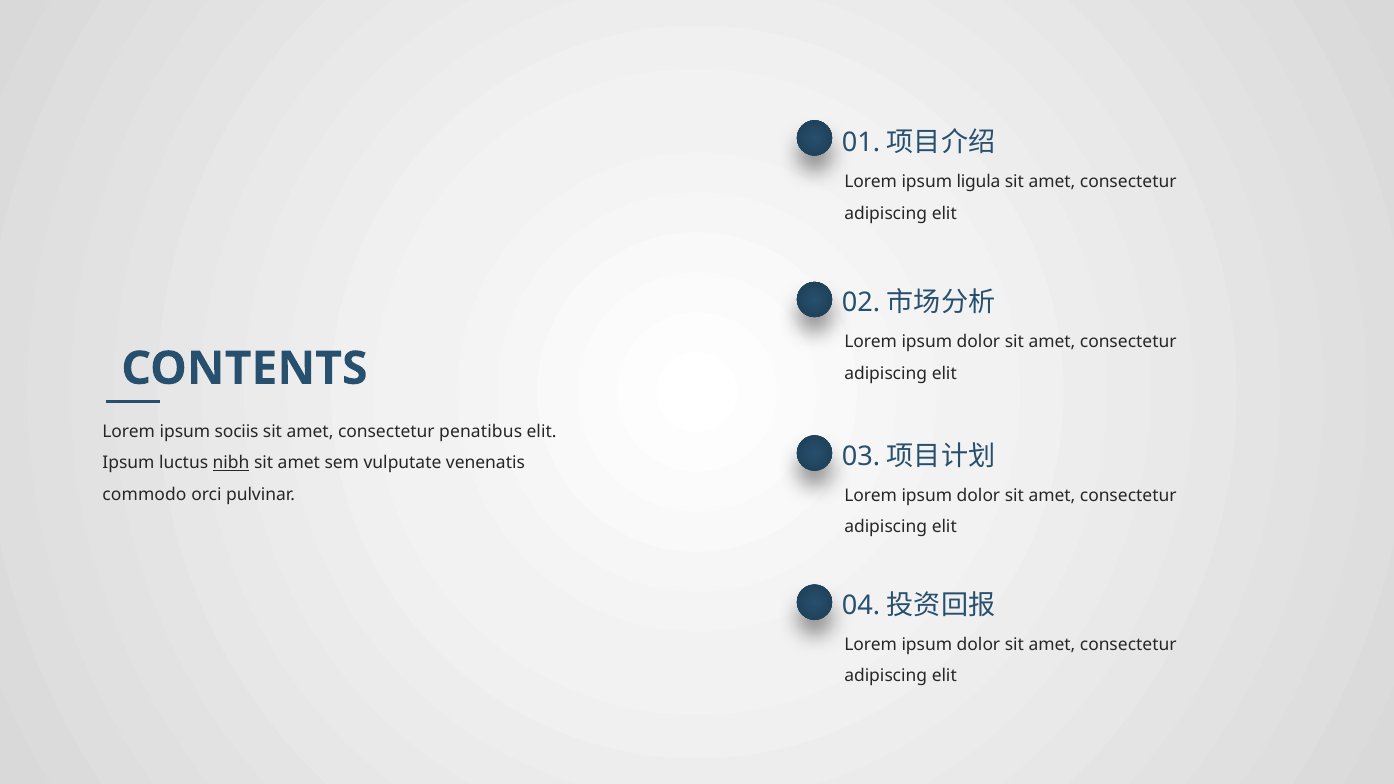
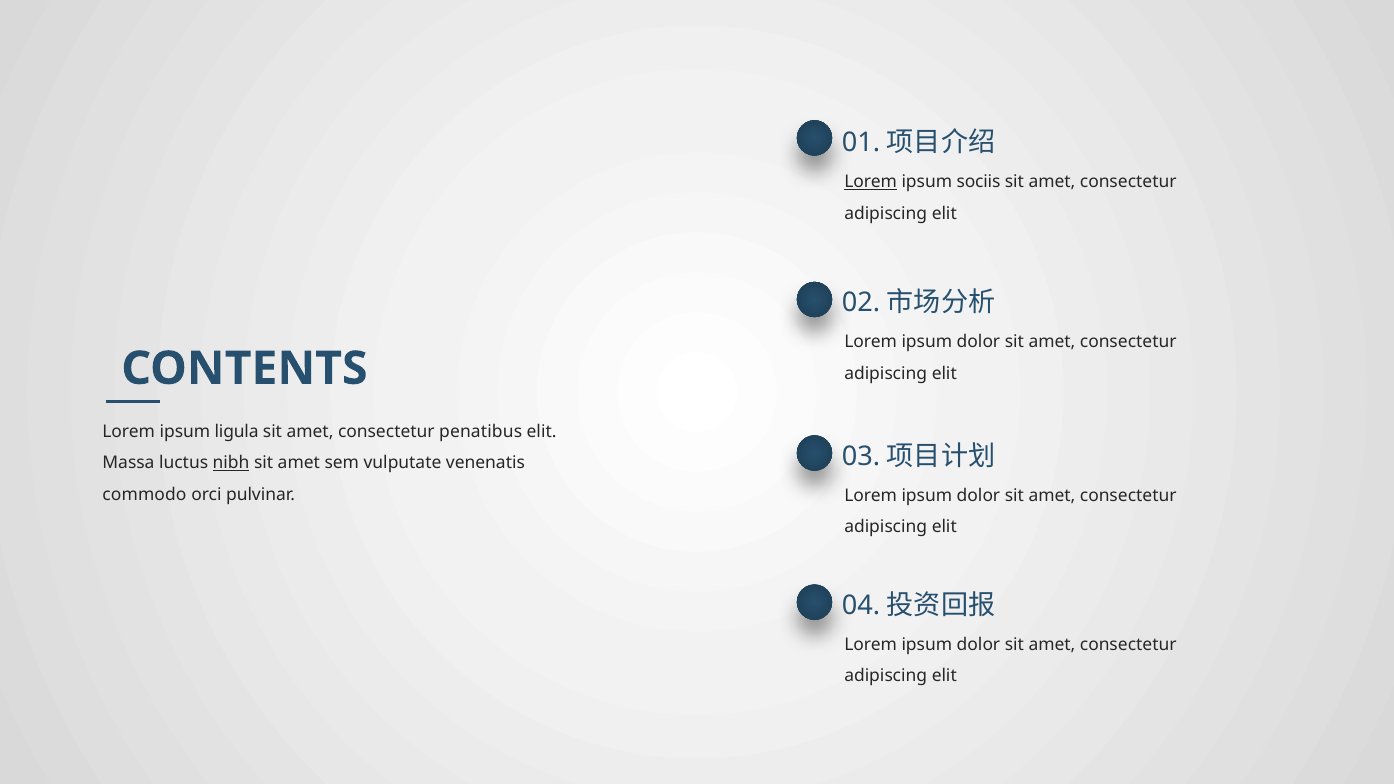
Lorem at (871, 182) underline: none -> present
ligula: ligula -> sociis
sociis: sociis -> ligula
Ipsum at (128, 463): Ipsum -> Massa
